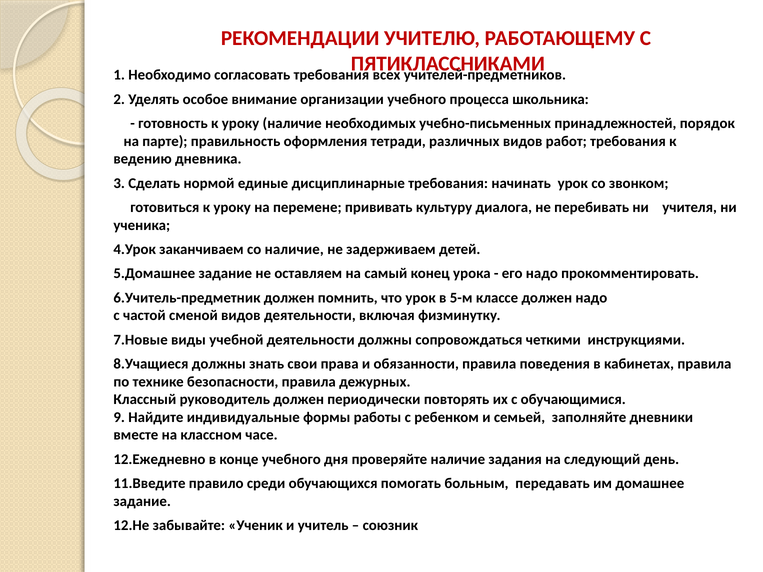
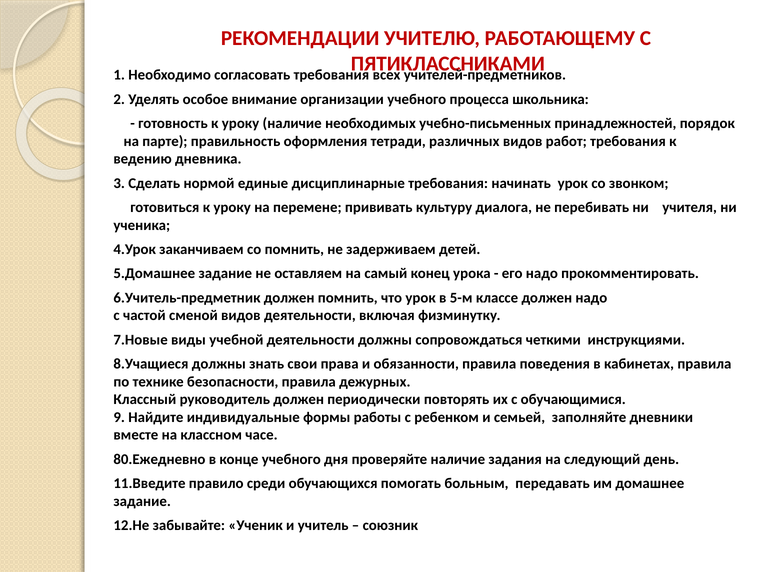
со наличие: наличие -> помнить
12.Ежедневно: 12.Ежедневно -> 80.Ежедневно
